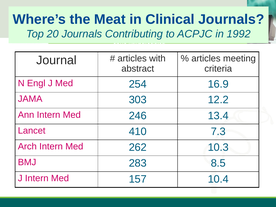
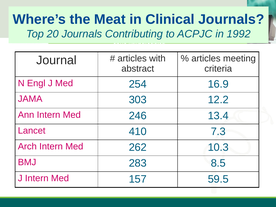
10.4: 10.4 -> 59.5
